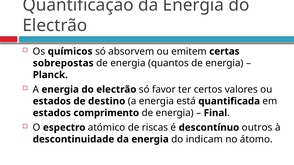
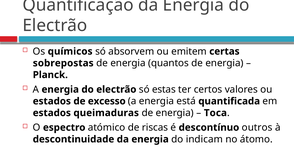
favor: favor -> estas
destino: destino -> excesso
comprimento: comprimento -> queimaduras
Final: Final -> Toca
